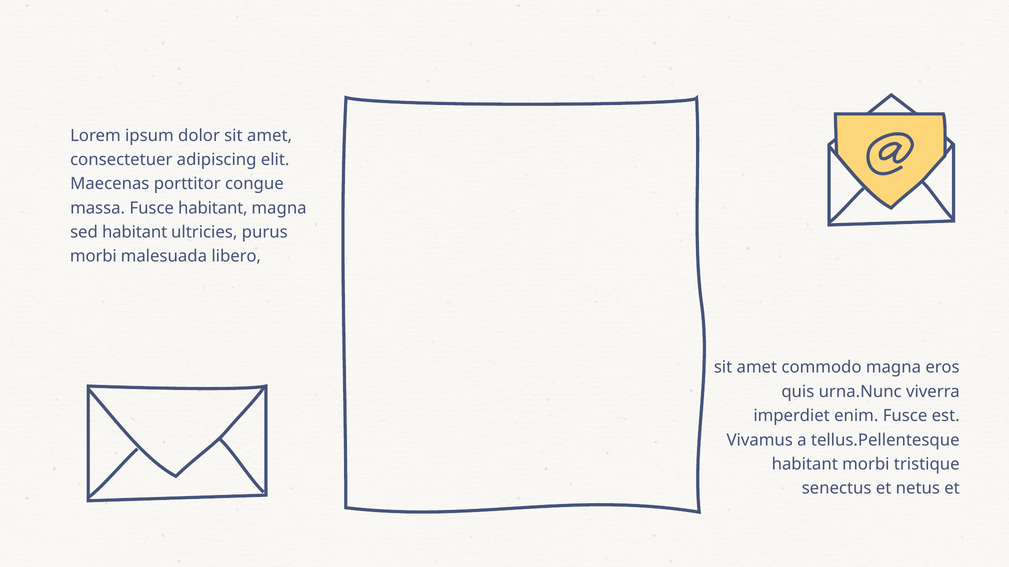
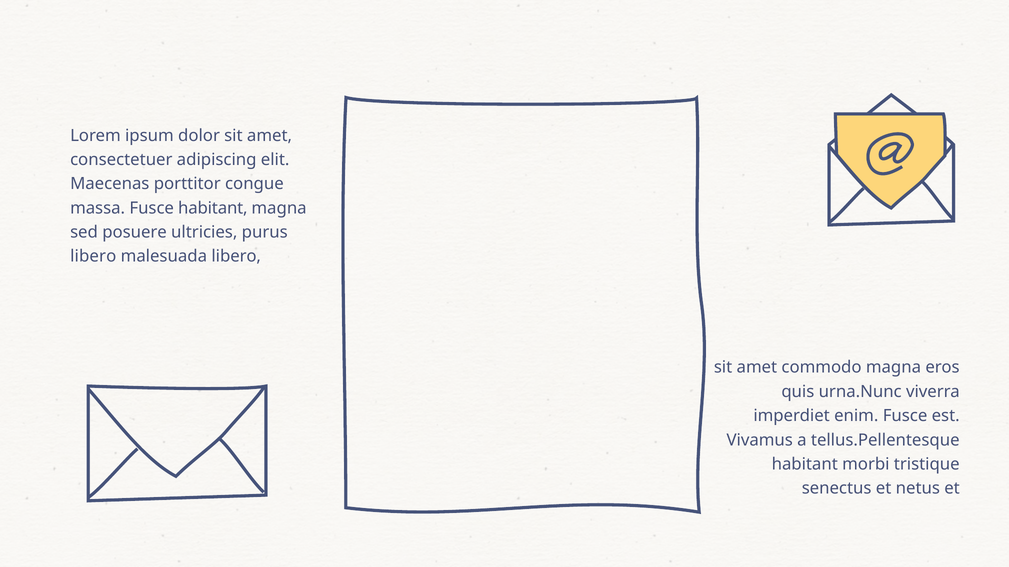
sed habitant: habitant -> posuere
morbi at (93, 257): morbi -> libero
